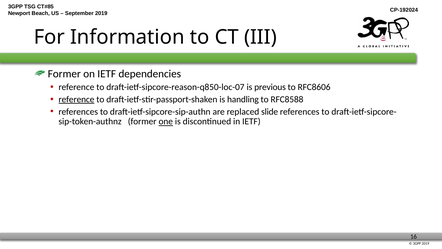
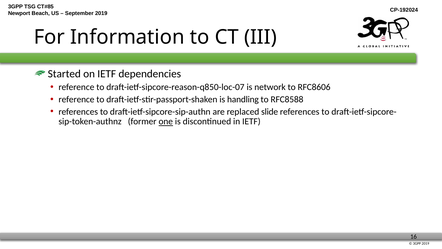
Former at (64, 74): Former -> Started
previous: previous -> network
reference at (76, 99) underline: present -> none
